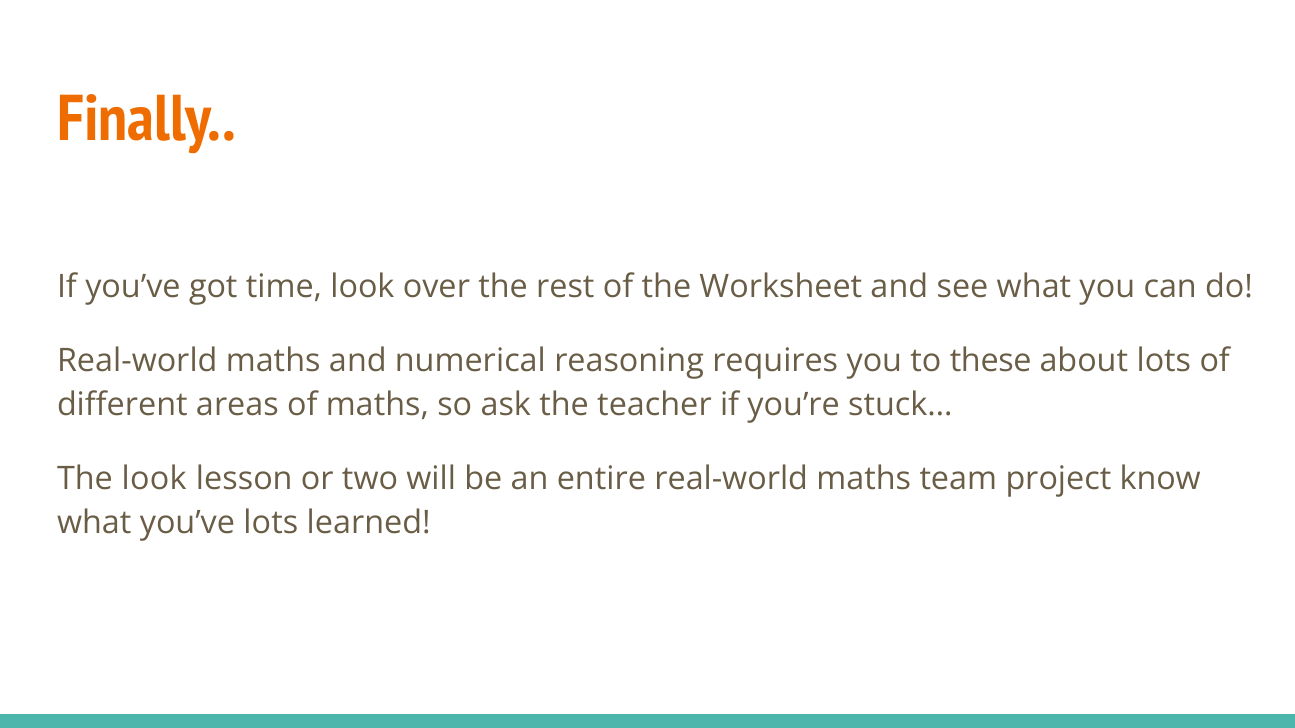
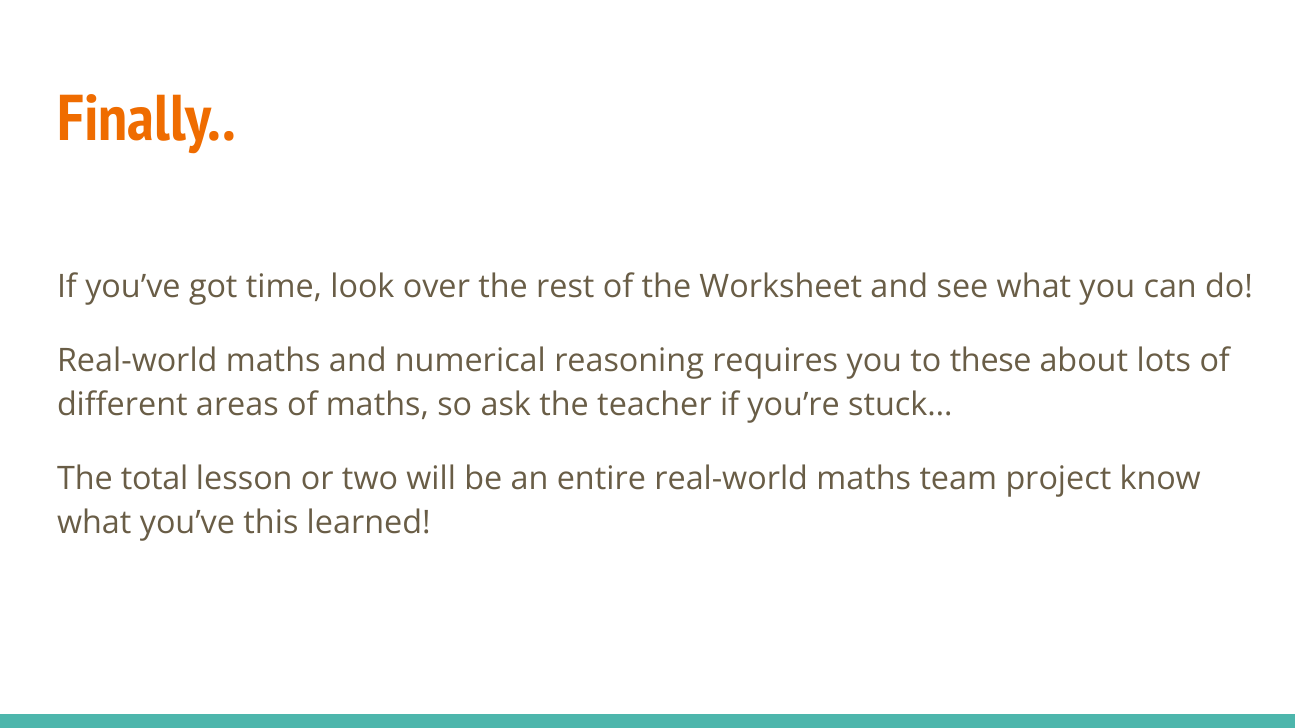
The look: look -> total
you’ve lots: lots -> this
